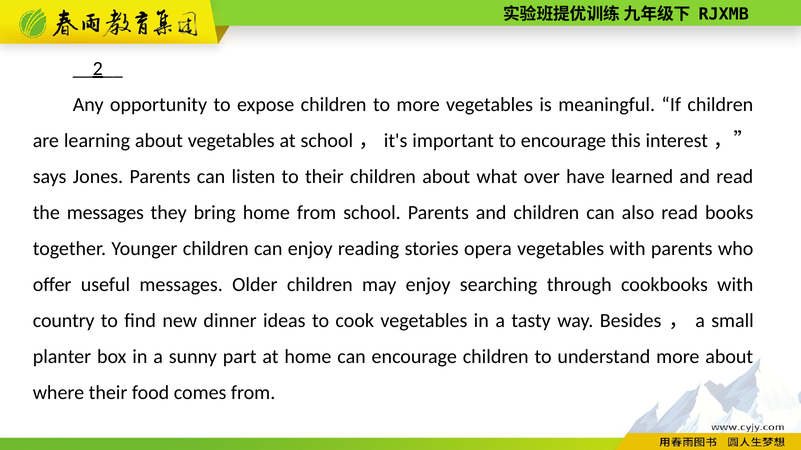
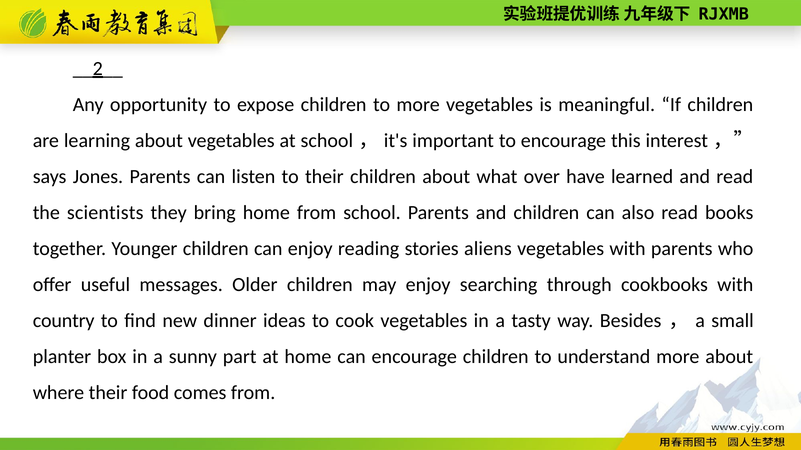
the messages: messages -> scientists
opera: opera -> aliens
